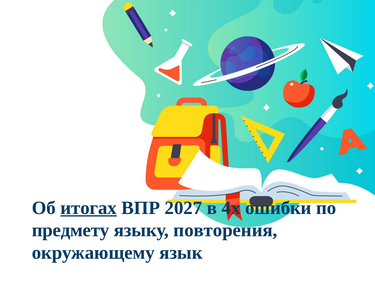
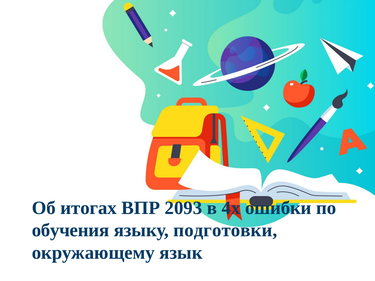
итогах underline: present -> none
2027: 2027 -> 2093
предмету: предмету -> обучения
повторения: повторения -> подготовки
